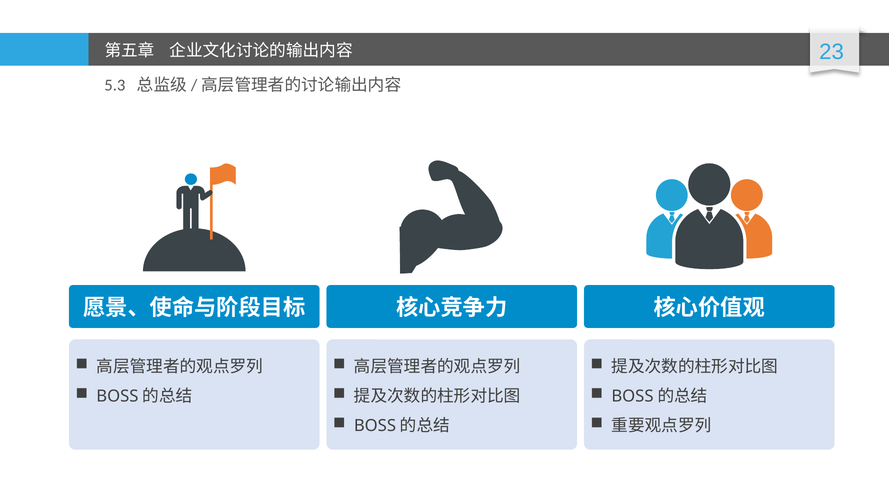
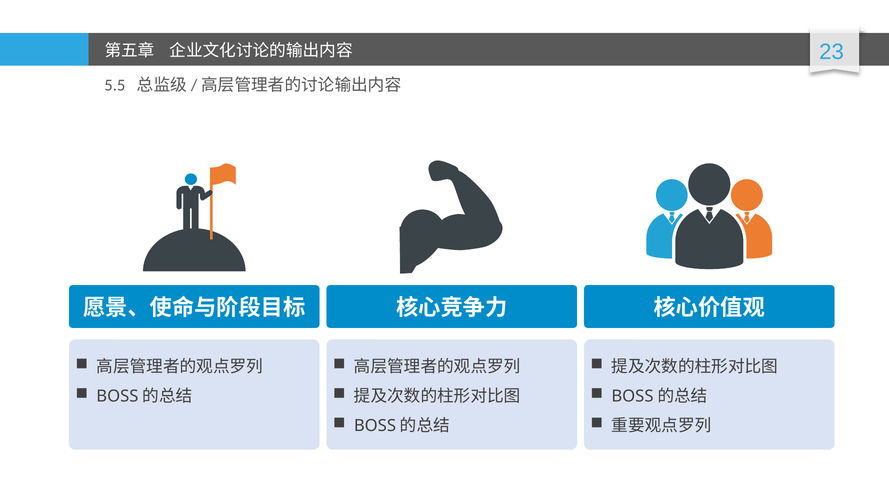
5.3: 5.3 -> 5.5
